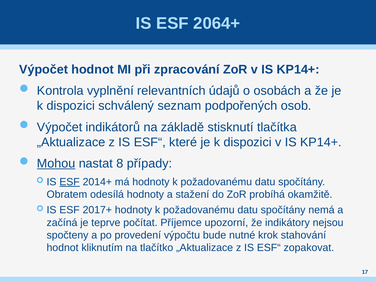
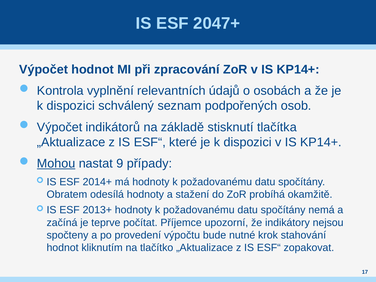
2064+: 2064+ -> 2047+
8: 8 -> 9
ESF at (70, 182) underline: present -> none
2017+: 2017+ -> 2013+
